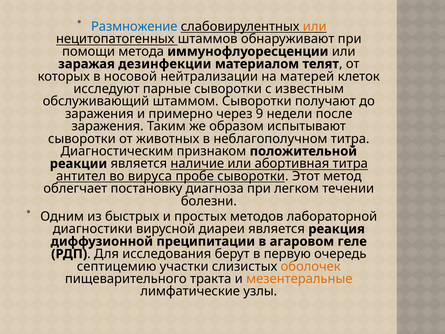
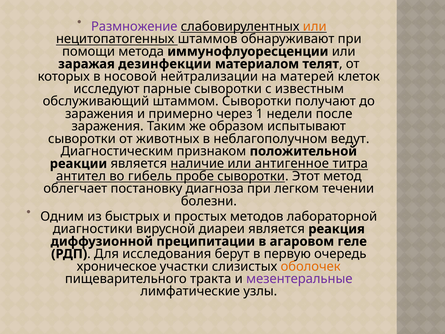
Размножение colour: blue -> purple
9: 9 -> 1
неблагополучном титра: титра -> ведут
абортивная: абортивная -> антигенное
вируса: вируса -> гибель
септицемию: септицемию -> хроническое
мезентеральные colour: orange -> purple
